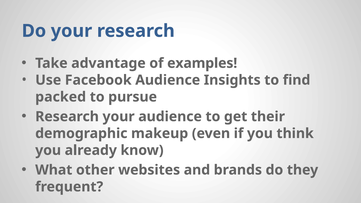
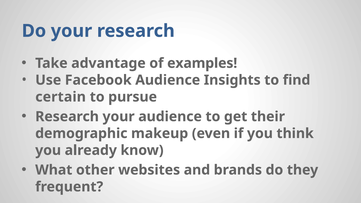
packed: packed -> certain
